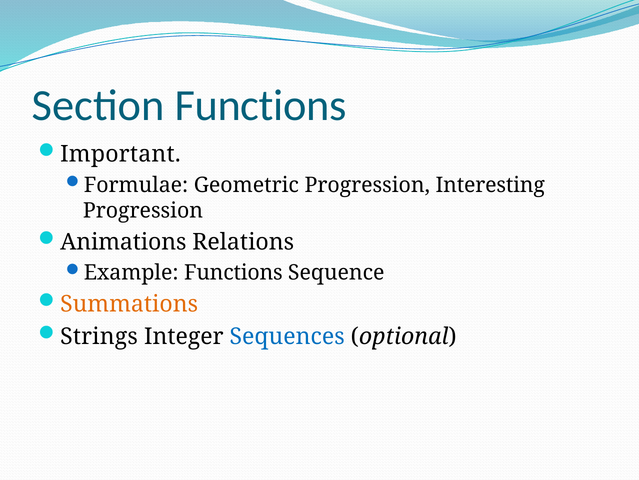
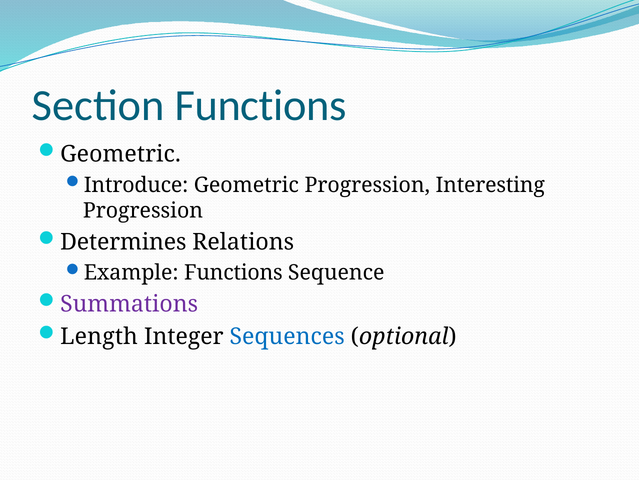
Important at (120, 154): Important -> Geometric
Formulae: Formulae -> Introduce
Animations: Animations -> Determines
Summations colour: orange -> purple
Strings: Strings -> Length
